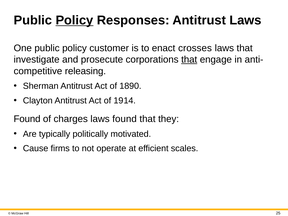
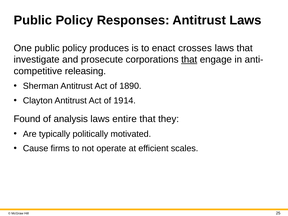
Policy at (74, 20) underline: present -> none
customer: customer -> produces
charges: charges -> analysis
laws found: found -> entire
